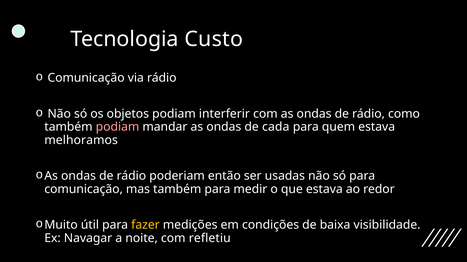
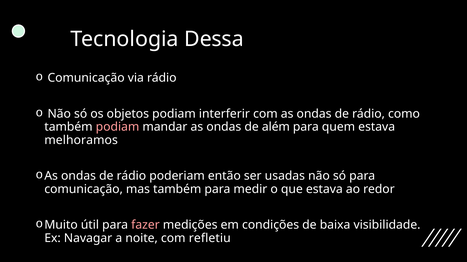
Custo: Custo -> Dessa
cada: cada -> além
fazer colour: yellow -> pink
